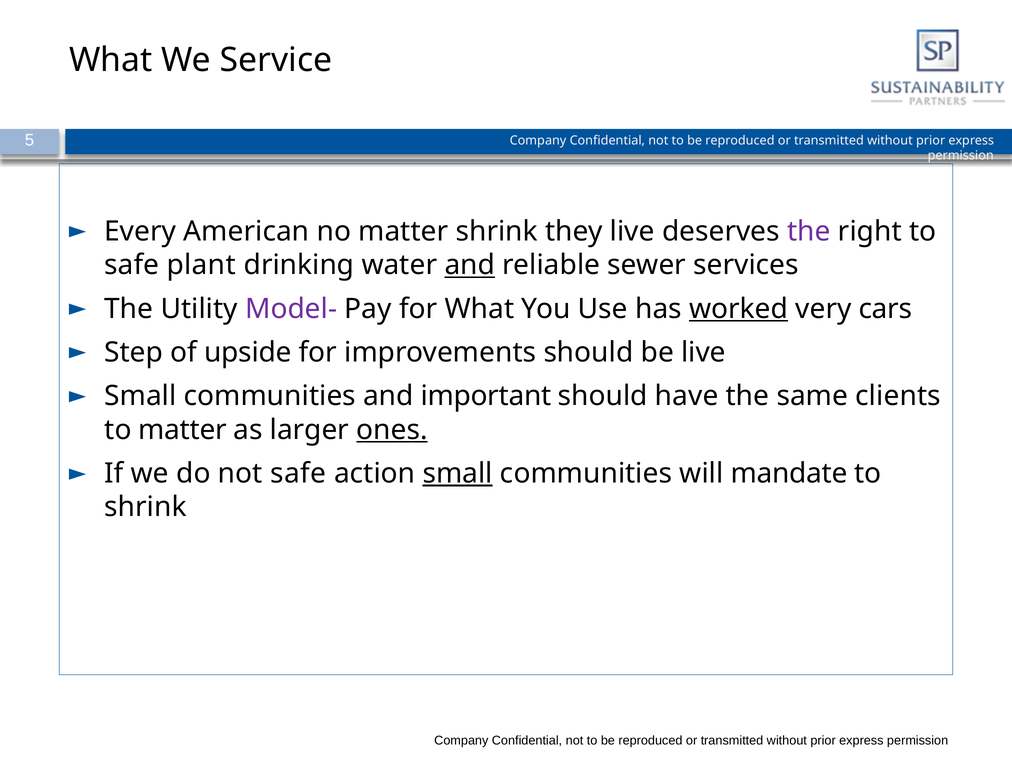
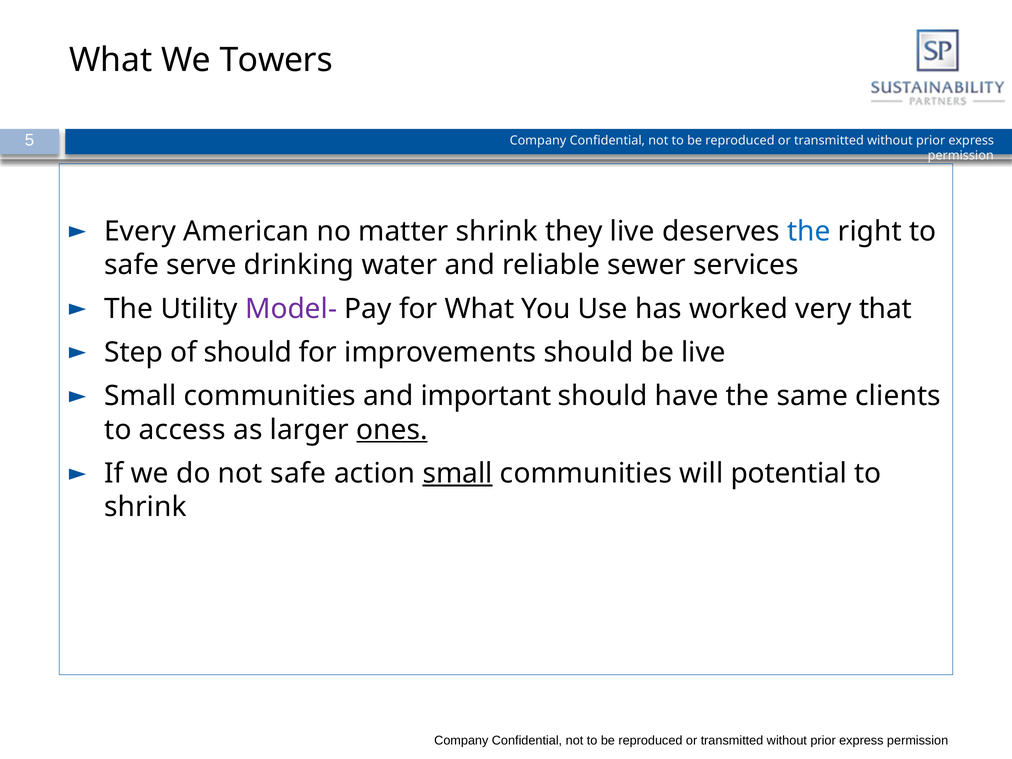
Service: Service -> Towers
the at (809, 231) colour: purple -> blue
plant: plant -> serve
and at (470, 265) underline: present -> none
worked underline: present -> none
cars: cars -> that
of upside: upside -> should
to matter: matter -> access
mandate: mandate -> potential
